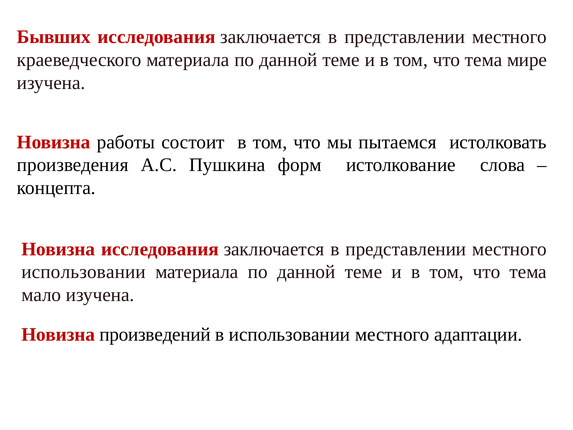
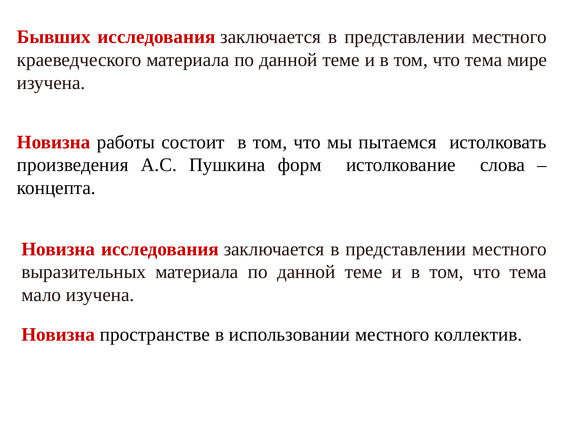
использовании at (84, 272): использовании -> выразительных
произведений: произведений -> пространстве
адаптации: адаптации -> коллектив
